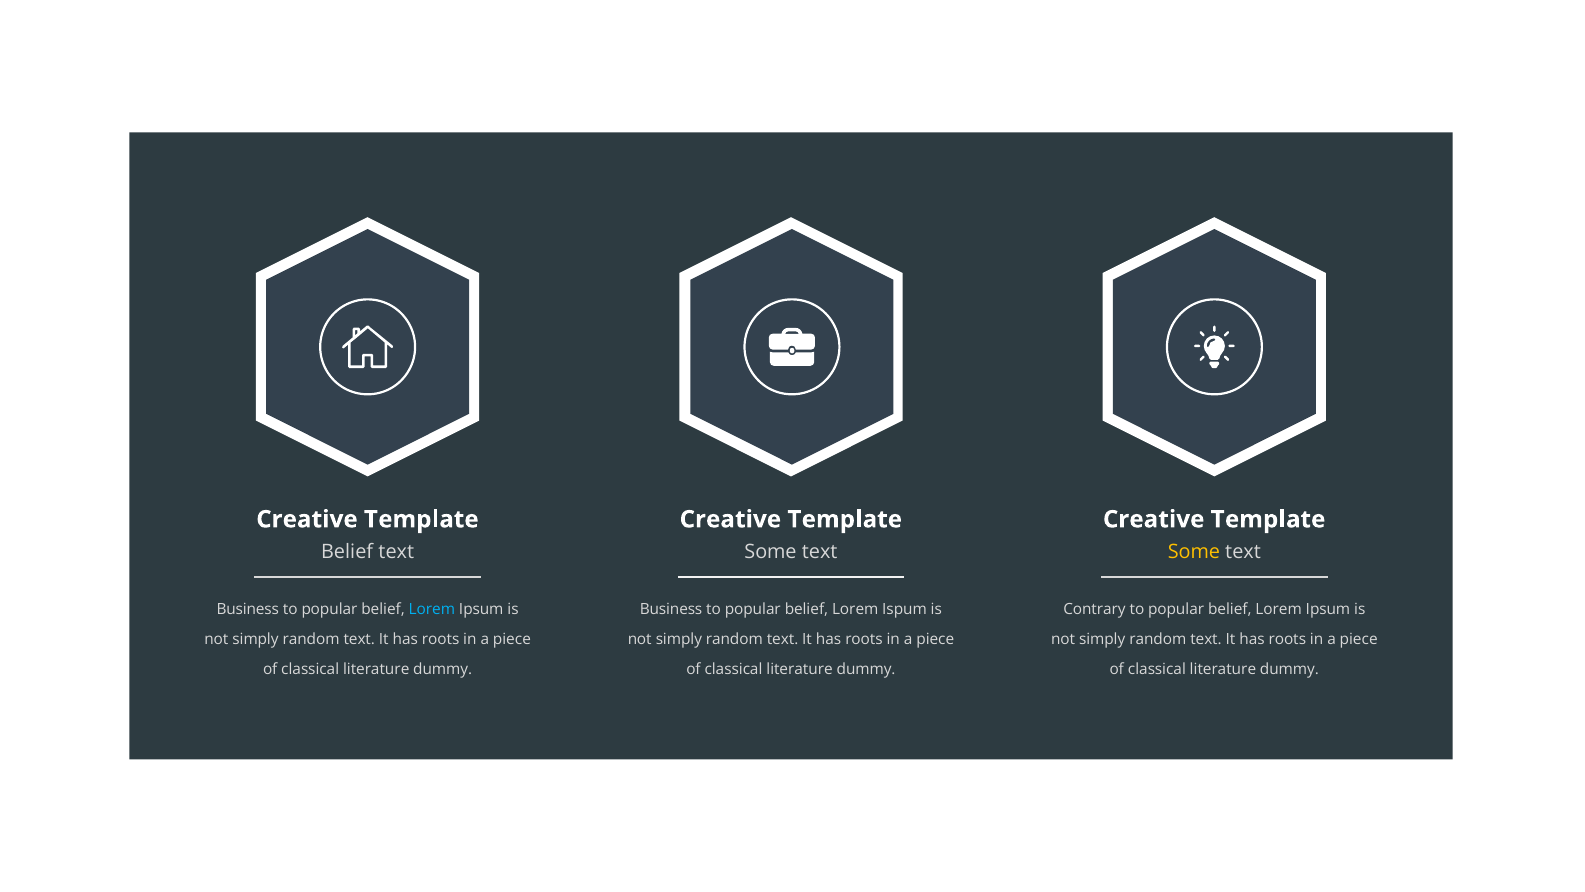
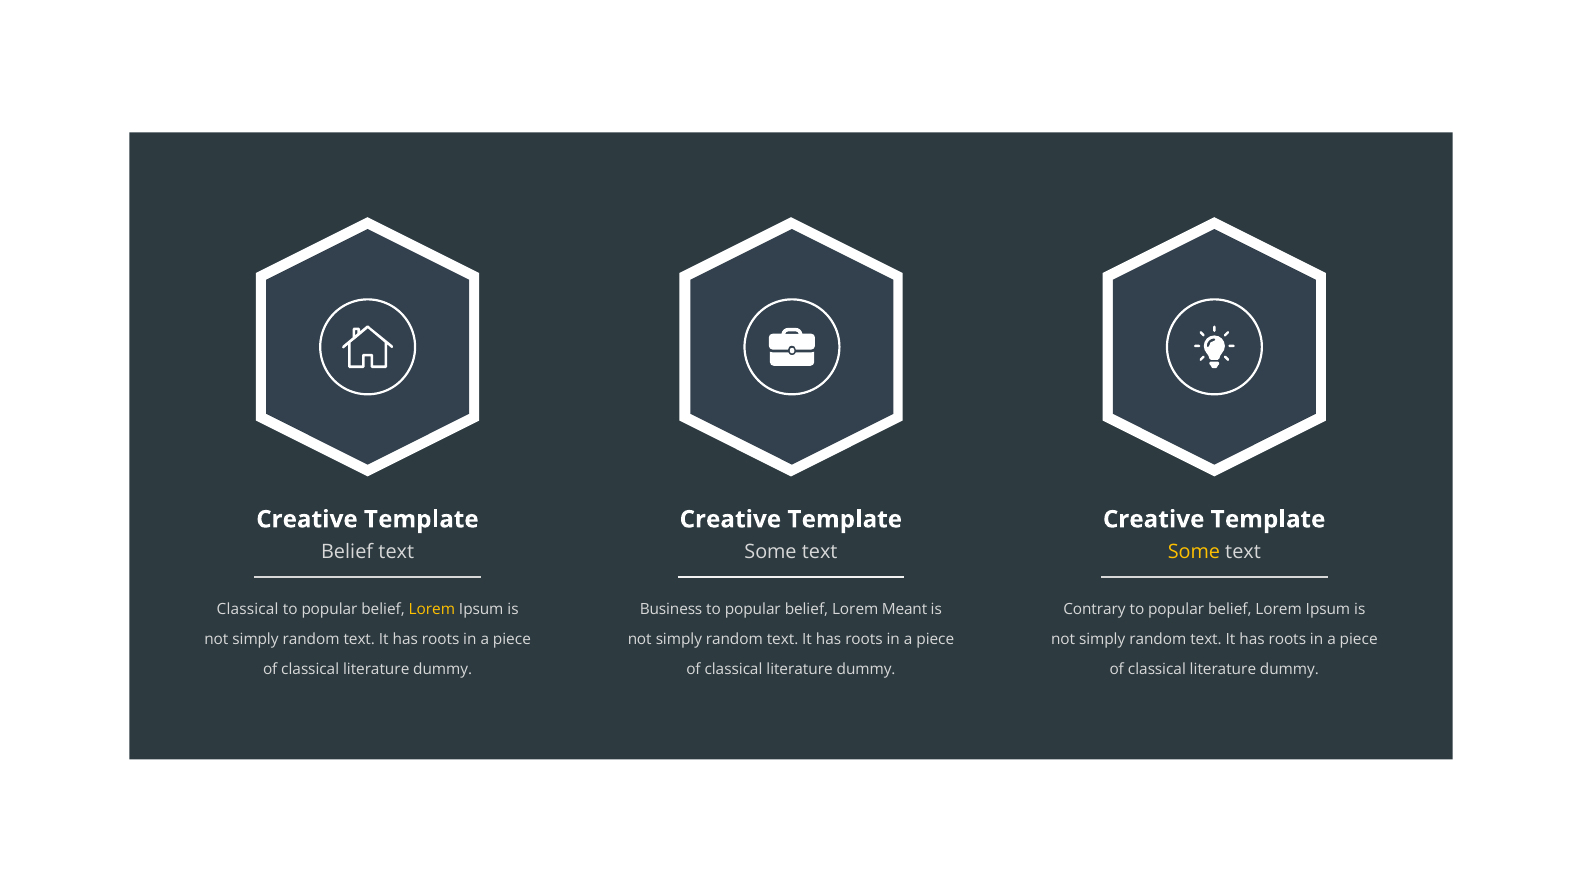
Business at (248, 610): Business -> Classical
Lorem at (432, 610) colour: light blue -> yellow
Ispum: Ispum -> Meant
